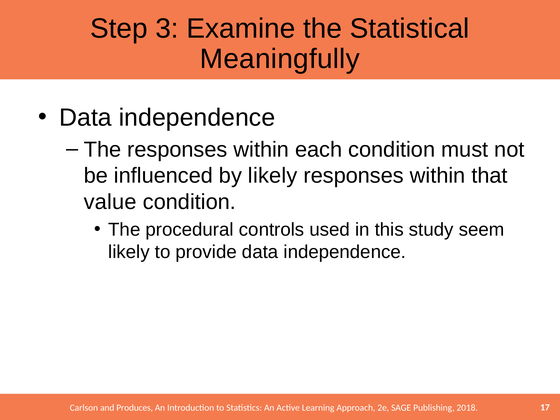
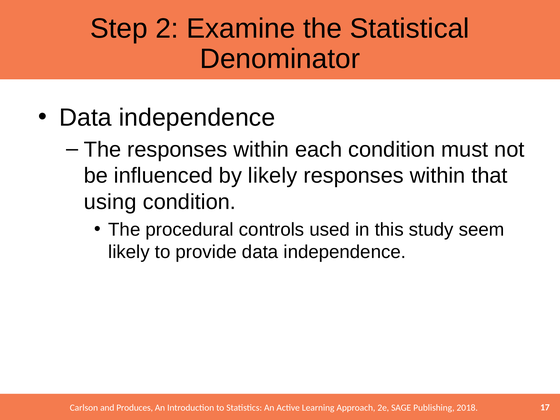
3: 3 -> 2
Meaningfully: Meaningfully -> Denominator
value: value -> using
